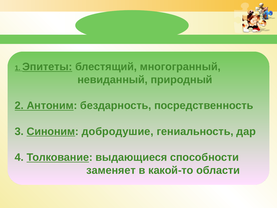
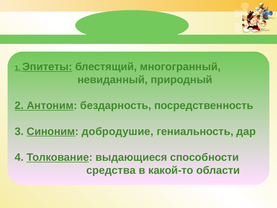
заменяет: заменяет -> средства
